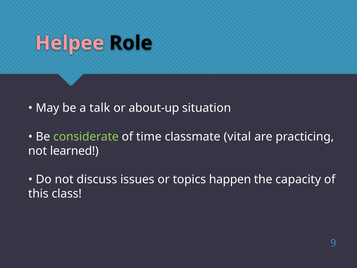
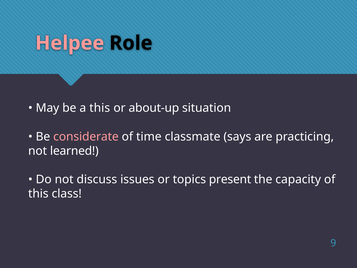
a talk: talk -> this
considerate colour: light green -> pink
vital: vital -> says
happen: happen -> present
